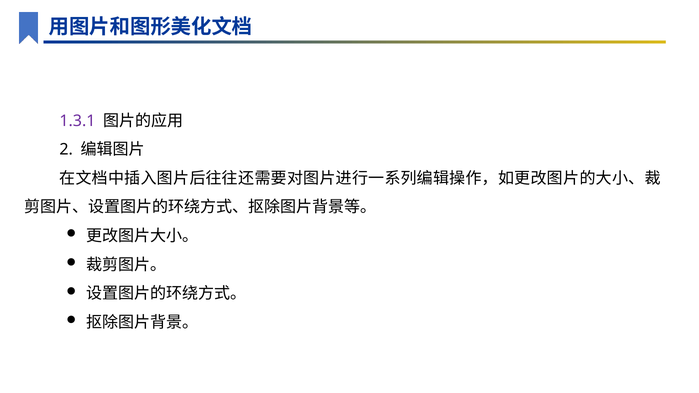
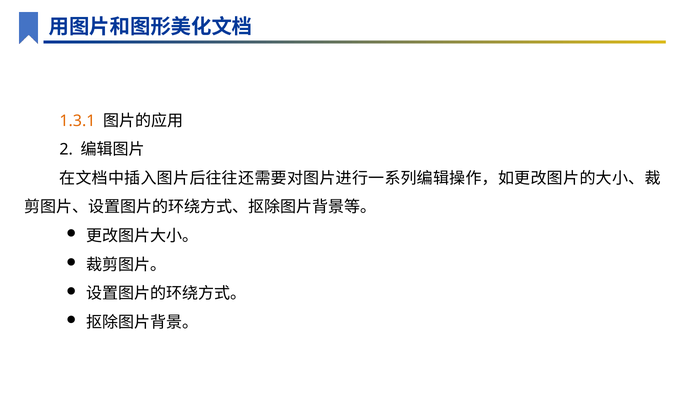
1.3.1 colour: purple -> orange
